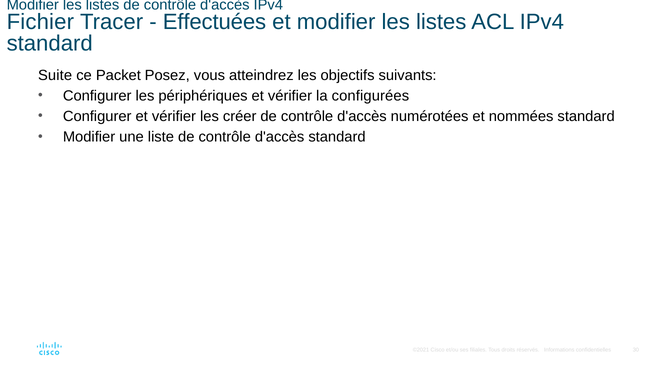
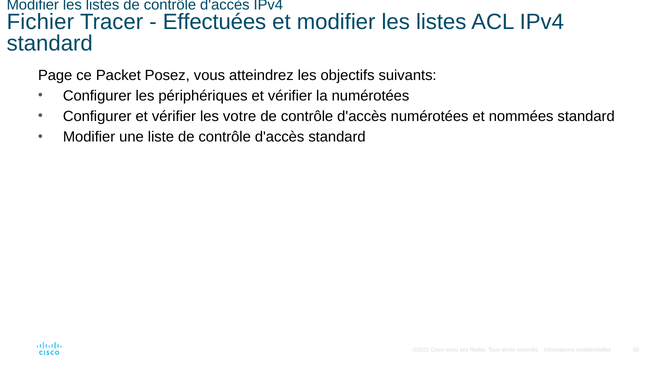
Suite: Suite -> Page
la configurées: configurées -> numérotées
créer: créer -> votre
